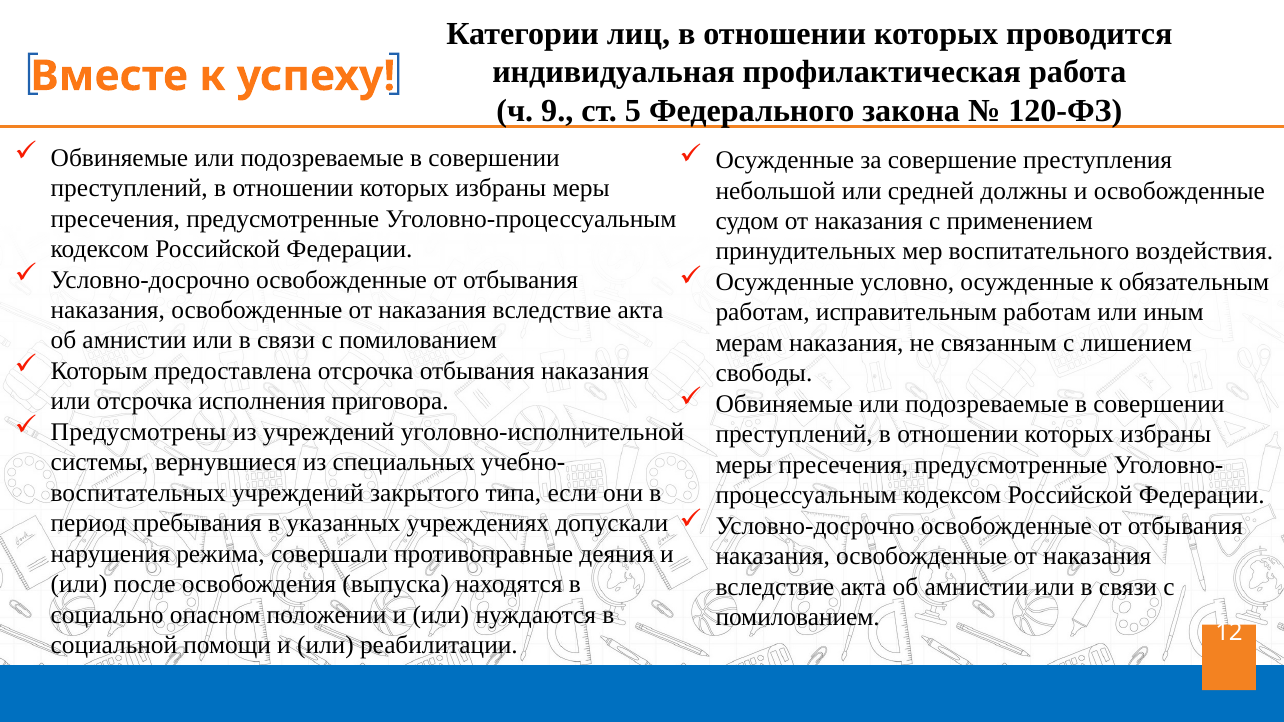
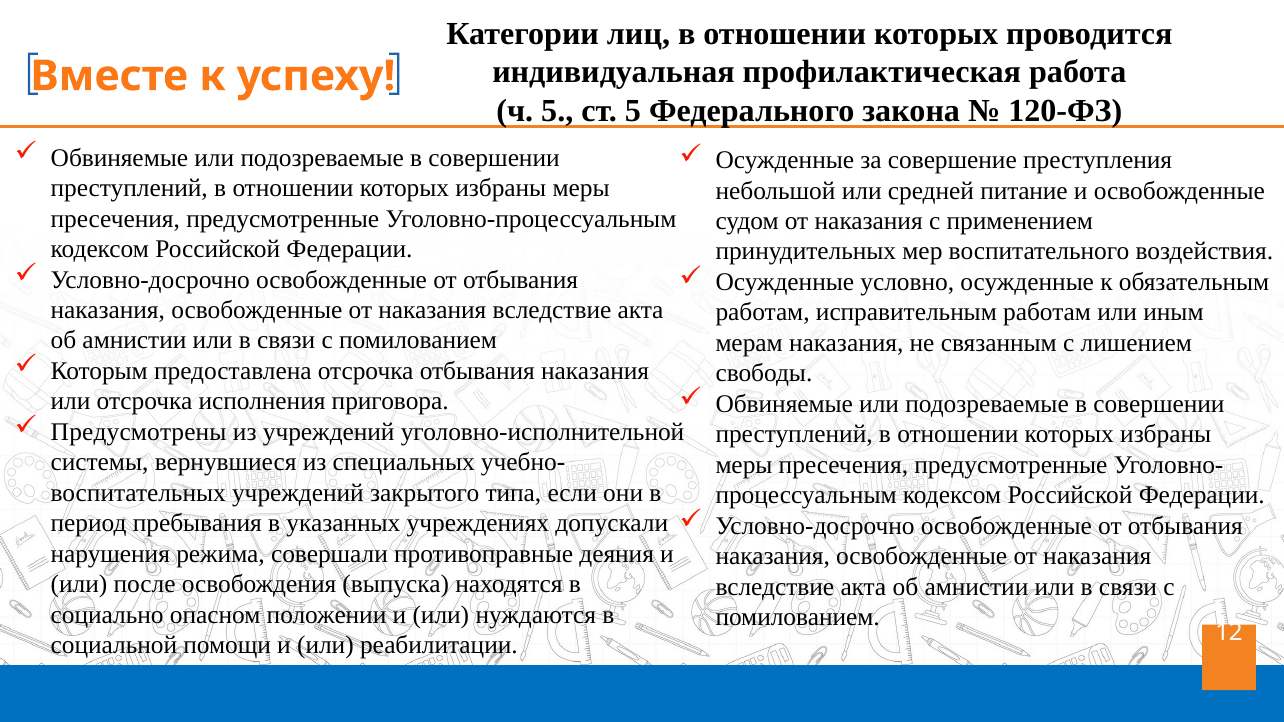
ч 9: 9 -> 5
должны: должны -> питание
